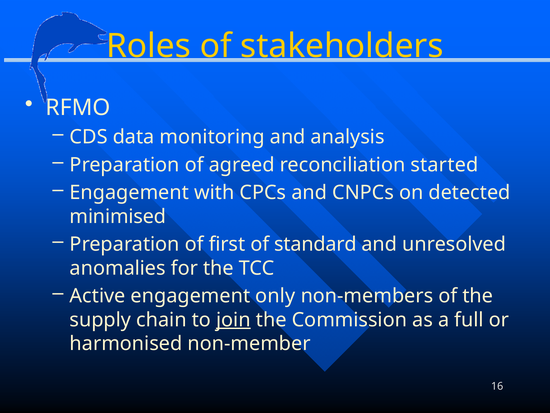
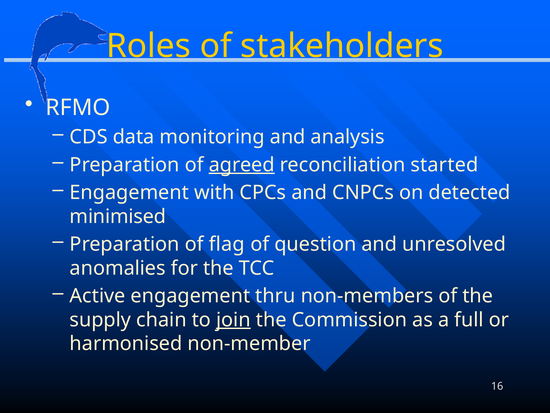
agreed underline: none -> present
first: first -> flag
standard: standard -> question
only: only -> thru
